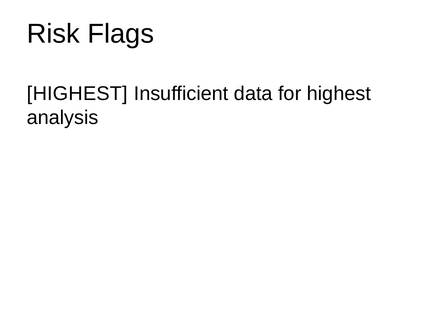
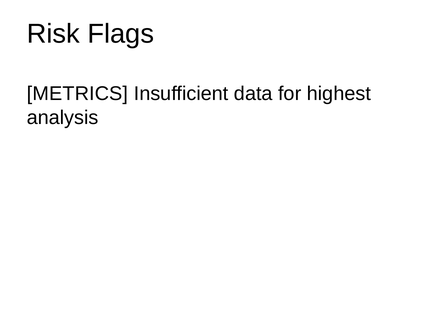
HIGHEST at (77, 94): HIGHEST -> METRICS
